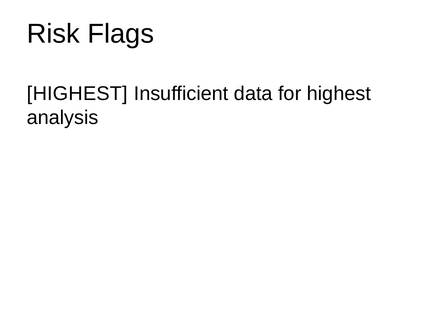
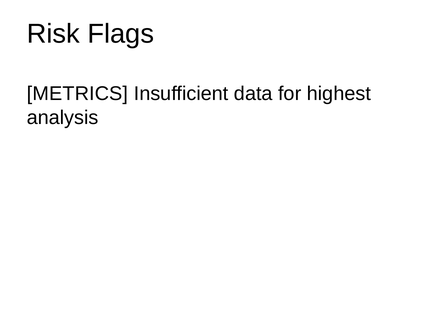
HIGHEST at (77, 94): HIGHEST -> METRICS
